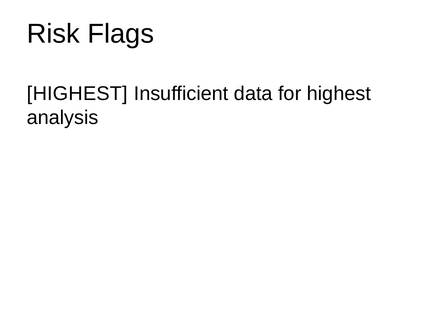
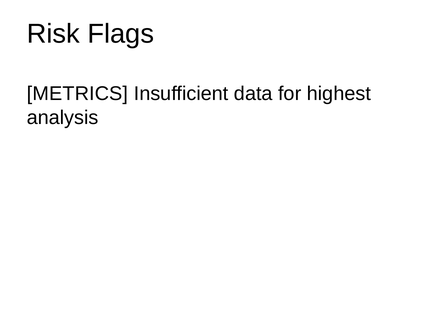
HIGHEST at (77, 94): HIGHEST -> METRICS
